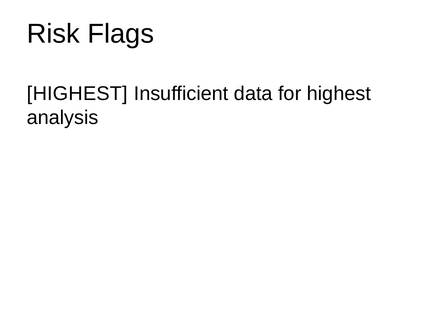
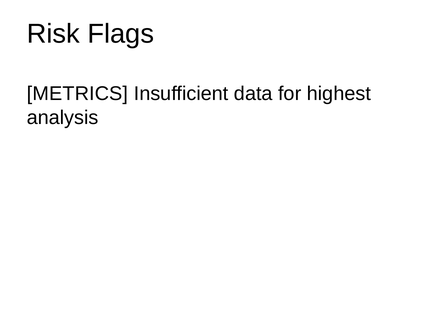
HIGHEST at (77, 94): HIGHEST -> METRICS
